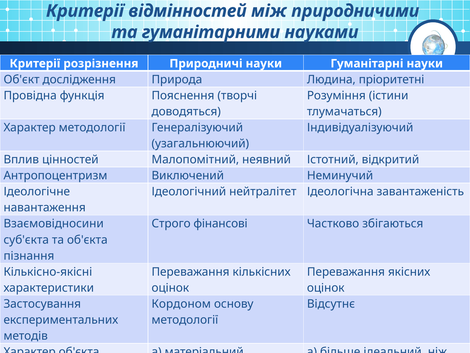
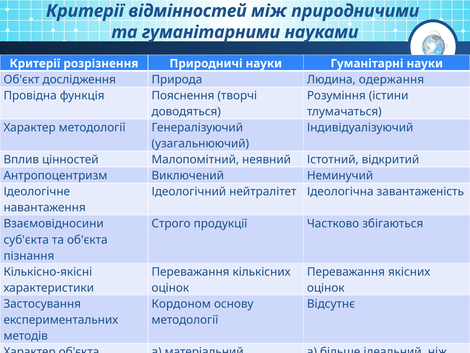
пріоритетні: пріоритетні -> одержання
фінансові: фінансові -> продукції
